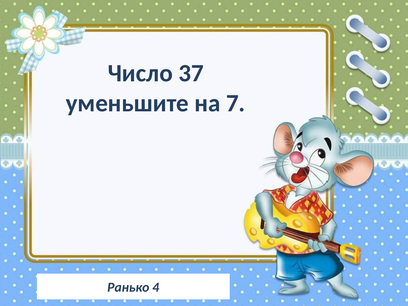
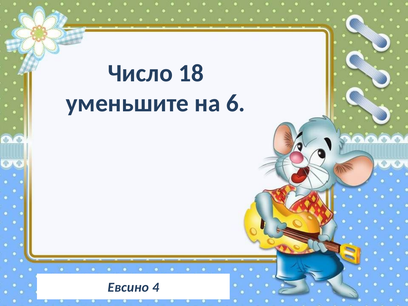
37: 37 -> 18
7: 7 -> 6
Ранько: Ранько -> Евсино
